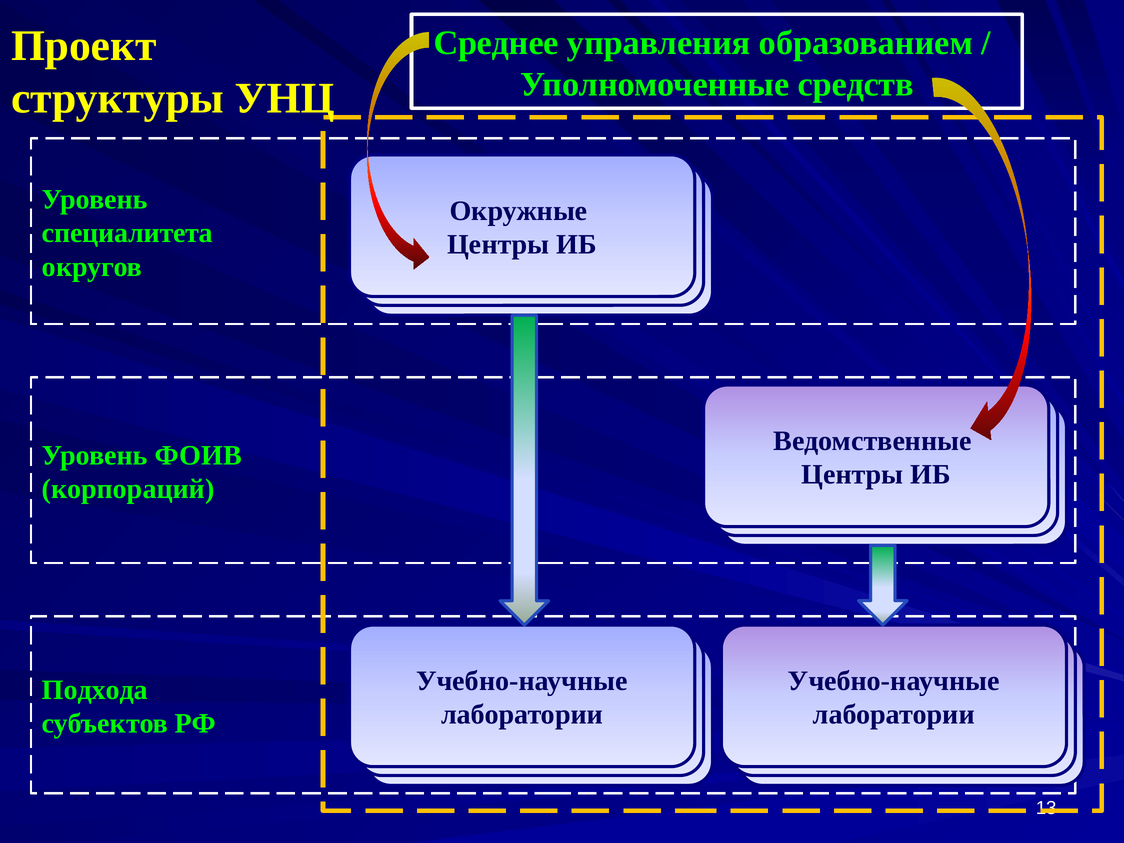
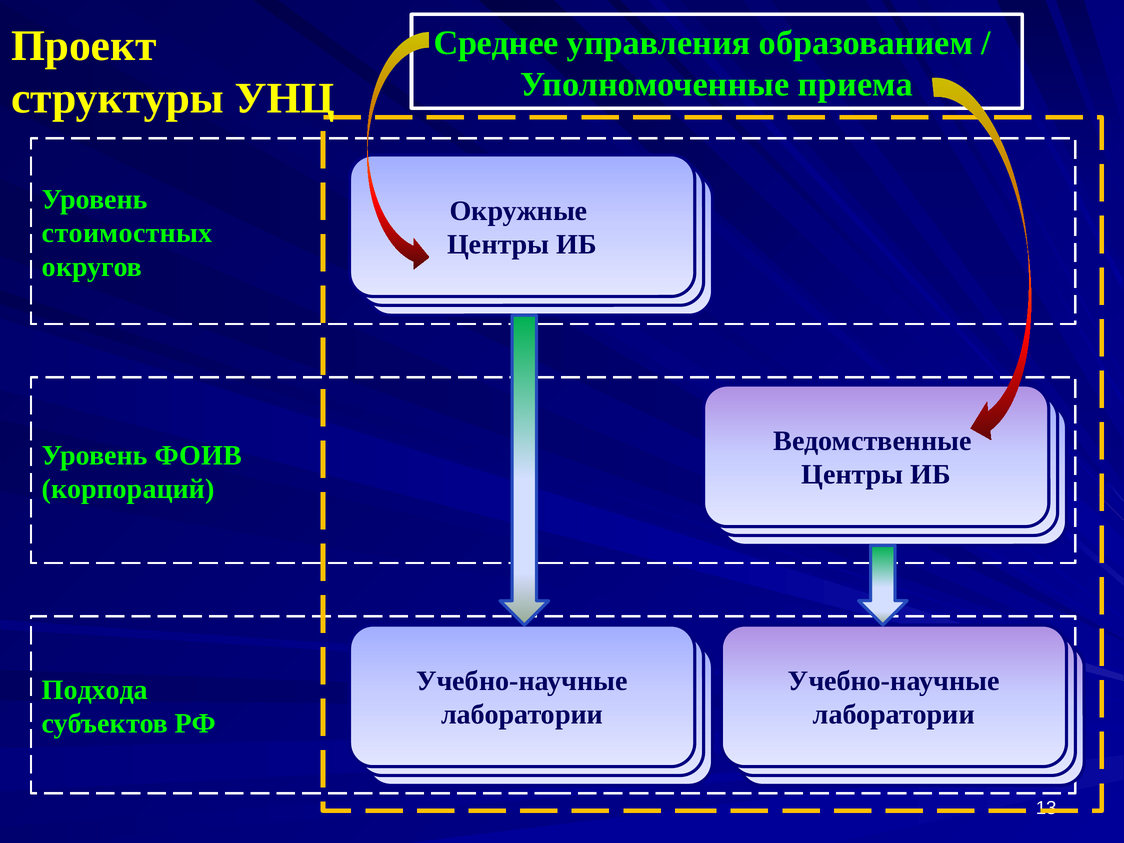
средств: средств -> приема
специалитета: специалитета -> стоимостных
